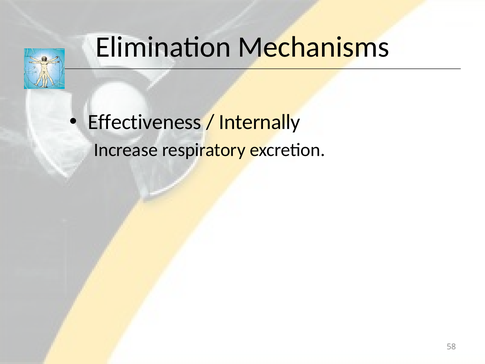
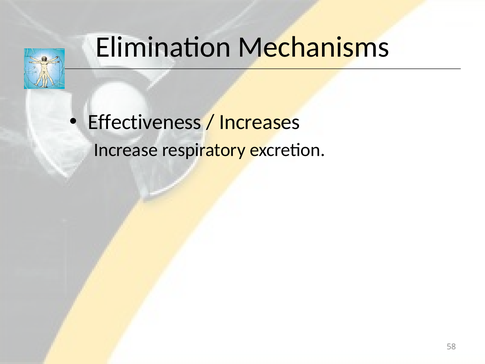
Internally: Internally -> Increases
